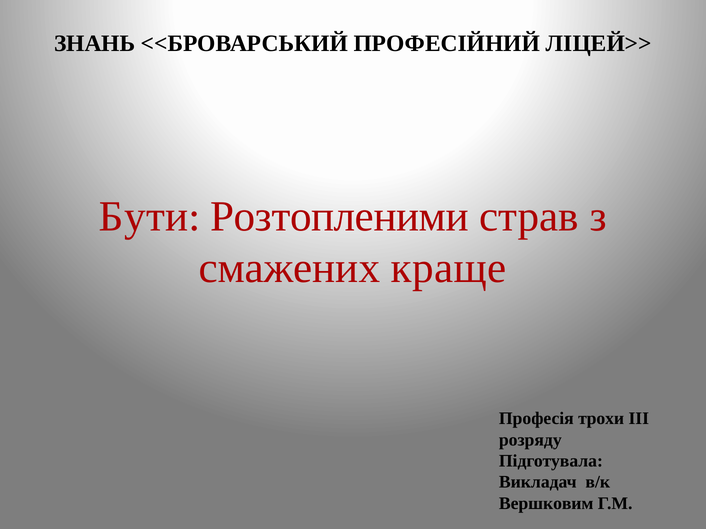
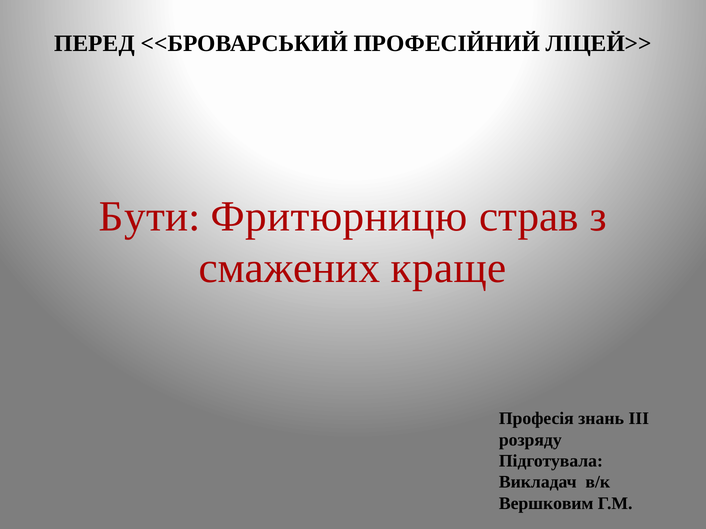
ЗНАНЬ: ЗНАНЬ -> ПЕРЕД
Розтопленими: Розтопленими -> Фритюрницю
трохи: трохи -> знань
